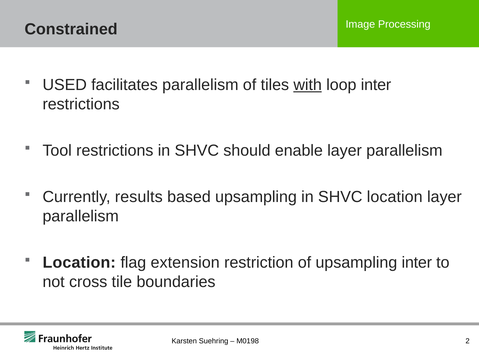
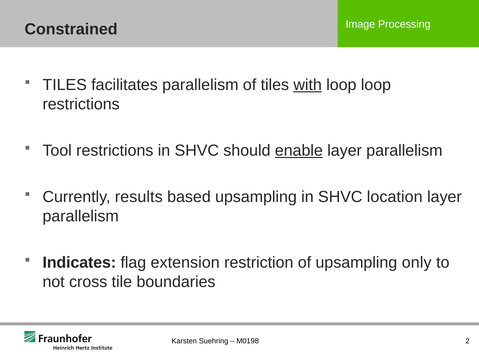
USED at (65, 85): USED -> TILES
loop inter: inter -> loop
enable underline: none -> present
Location at (79, 262): Location -> Indicates
upsampling inter: inter -> only
